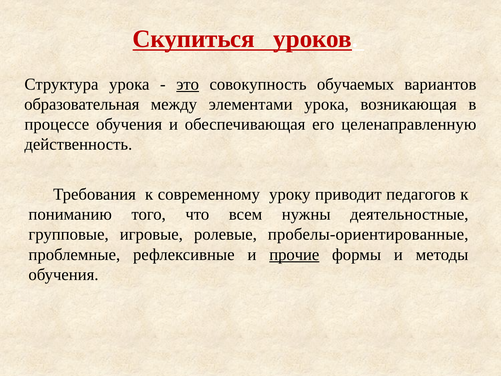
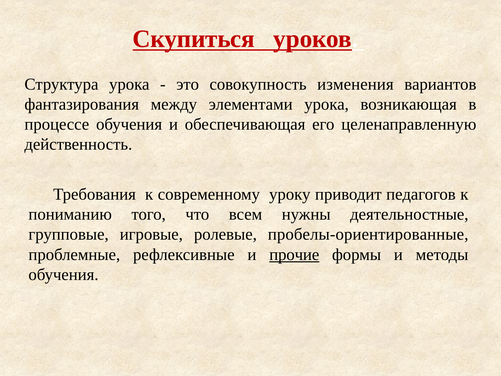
это underline: present -> none
обучаемых: обучаемых -> изменения
образовательная: образовательная -> фантазирования
